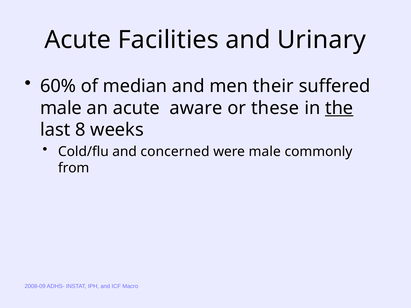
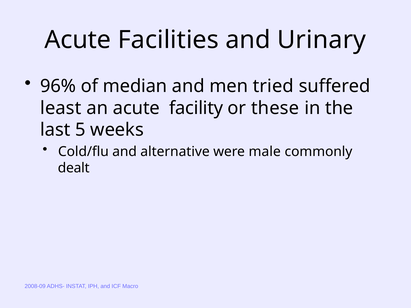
60%: 60% -> 96%
their: their -> tried
male at (61, 108): male -> least
aware: aware -> facility
the underline: present -> none
8: 8 -> 5
concerned: concerned -> alternative
from: from -> dealt
